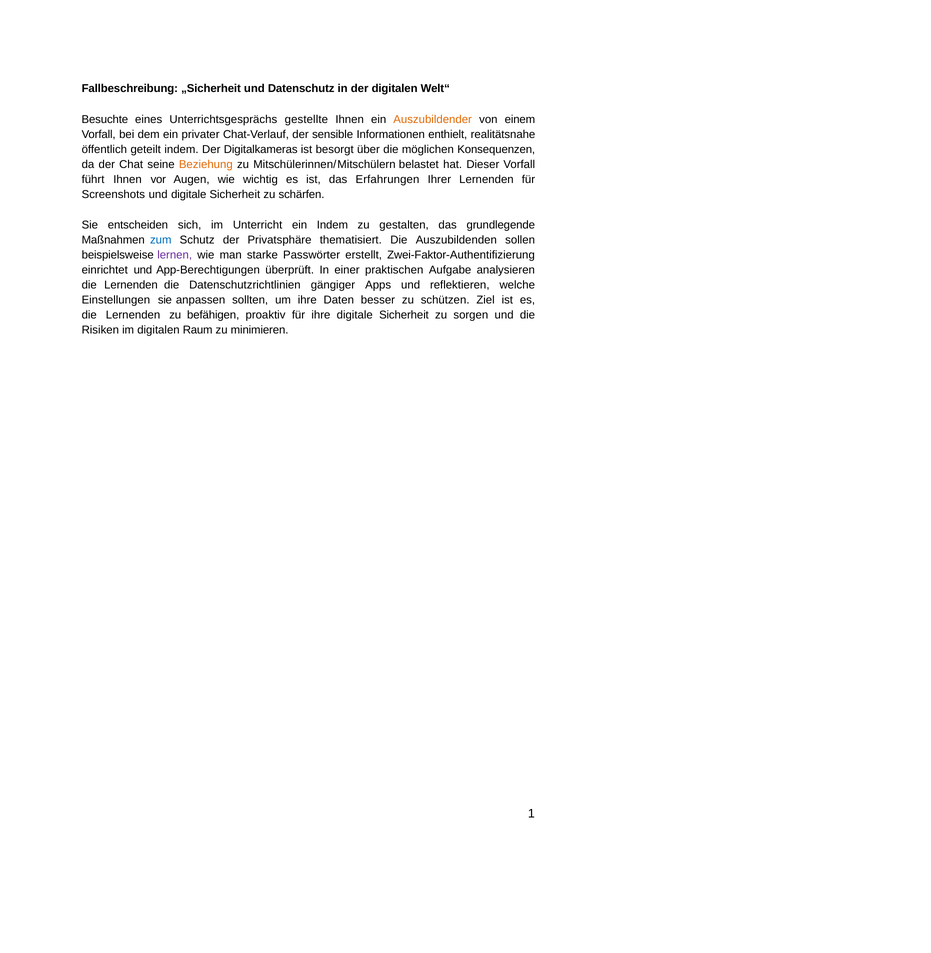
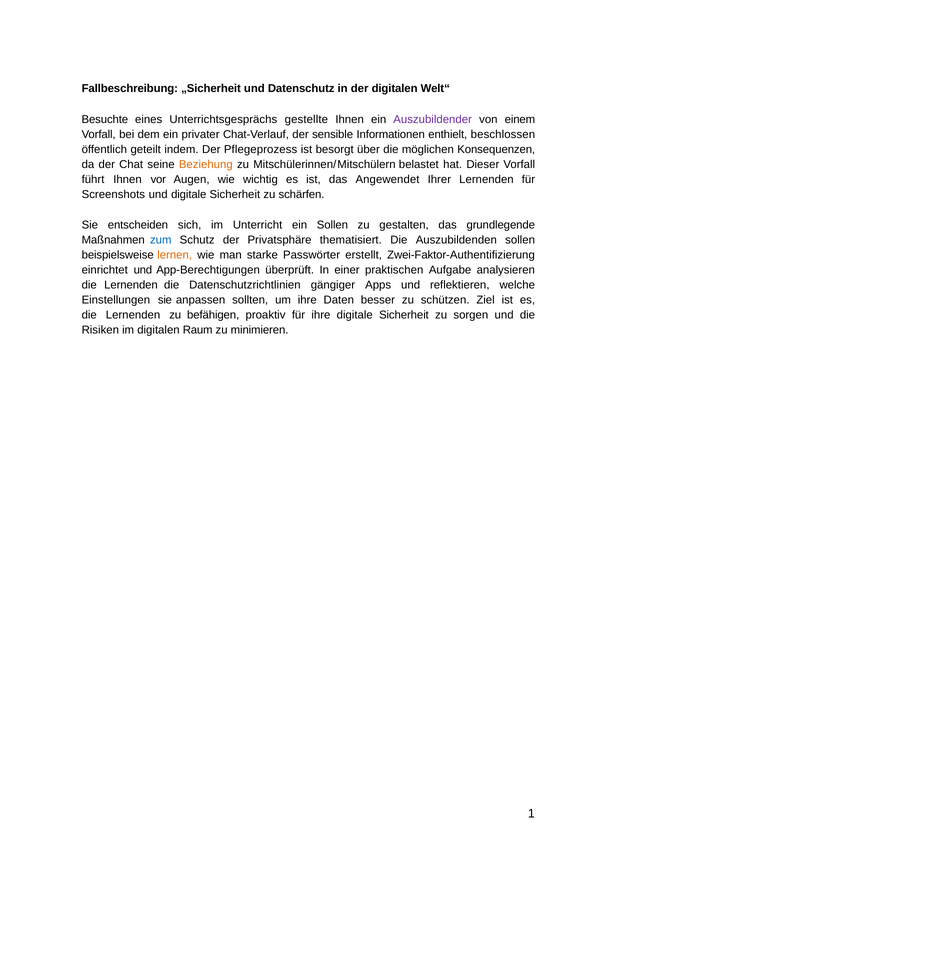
Auszubildender colour: orange -> purple
realitätsnahe: realitätsnahe -> beschlossen
Digitalkameras: Digitalkameras -> Pflegeprozess
Erfahrungen: Erfahrungen -> Angewendet
ein Indem: Indem -> Sollen
lernen colour: purple -> orange
